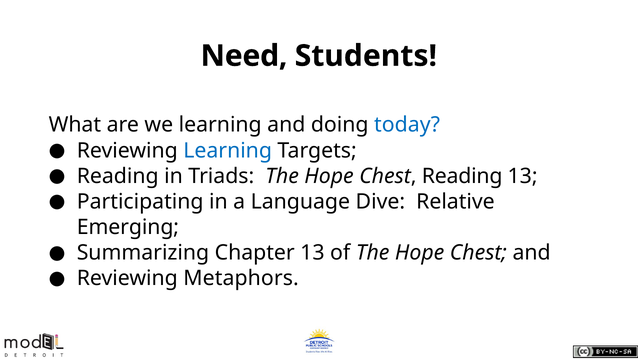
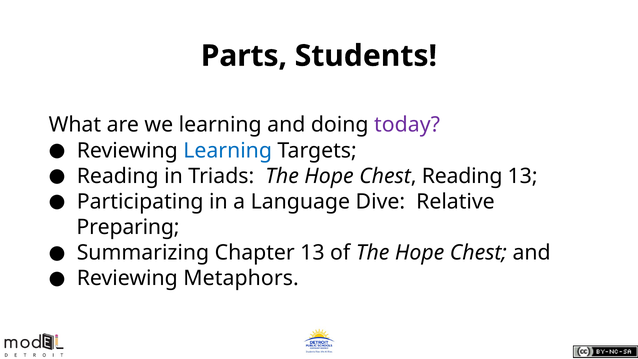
Need: Need -> Parts
today colour: blue -> purple
Emerging: Emerging -> Preparing
